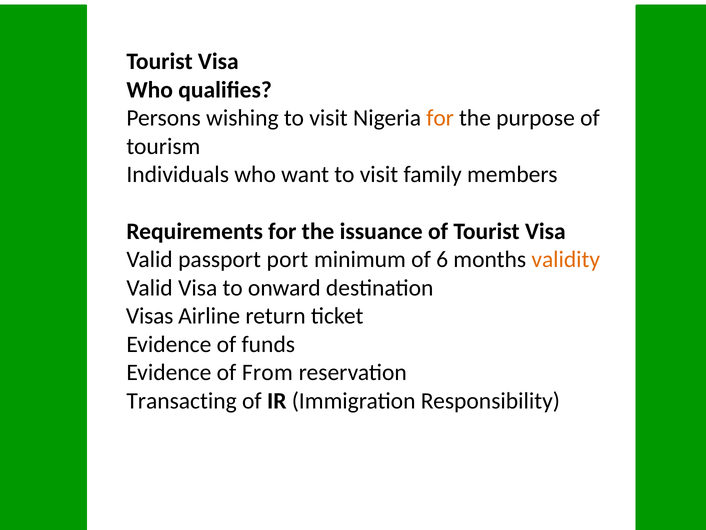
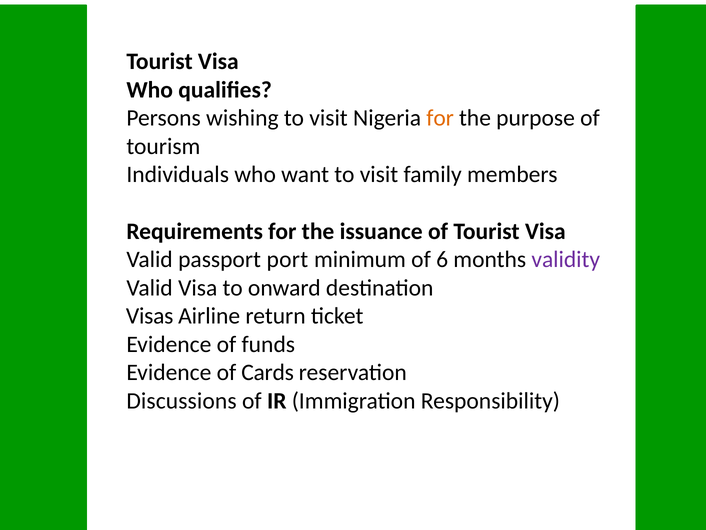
validity colour: orange -> purple
From: From -> Cards
Transacting: Transacting -> Discussions
